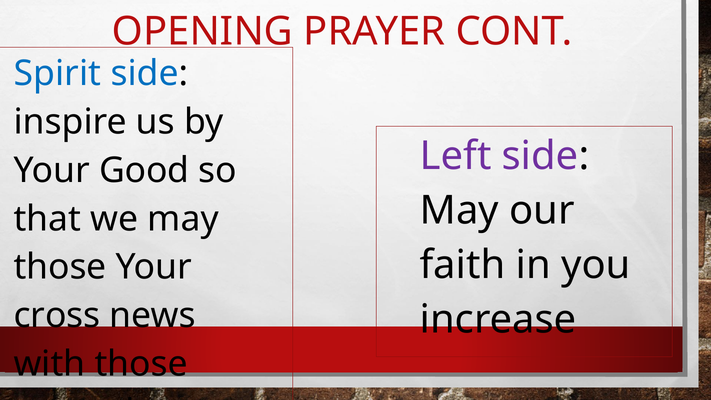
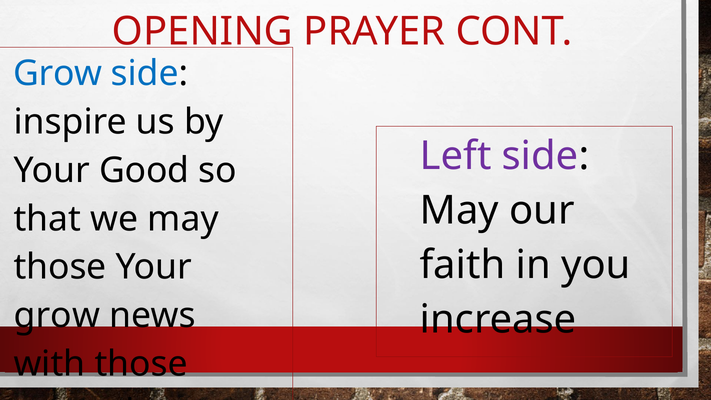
Spirit at (57, 73): Spirit -> Grow
cross at (57, 316): cross -> grow
